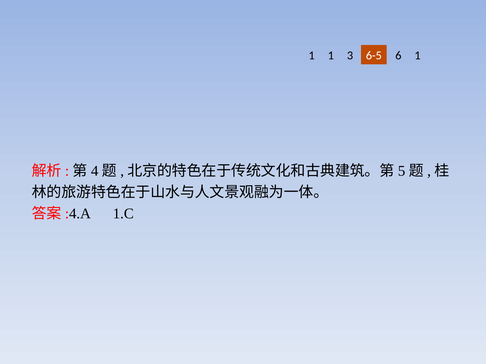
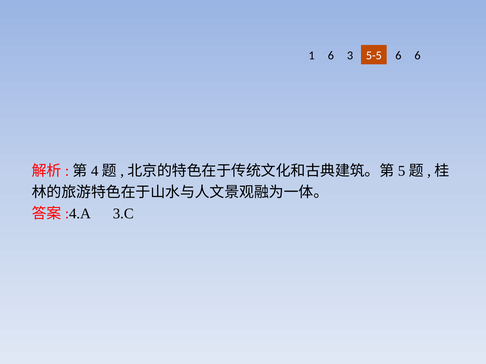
1 1: 1 -> 6
6-5: 6-5 -> 5-5
6 1: 1 -> 6
1.C: 1.C -> 3.C
